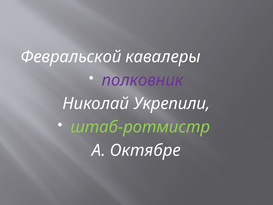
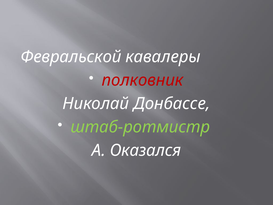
полковник colour: purple -> red
Укрепили: Укрепили -> Донбассе
Октябре: Октябре -> Оказался
